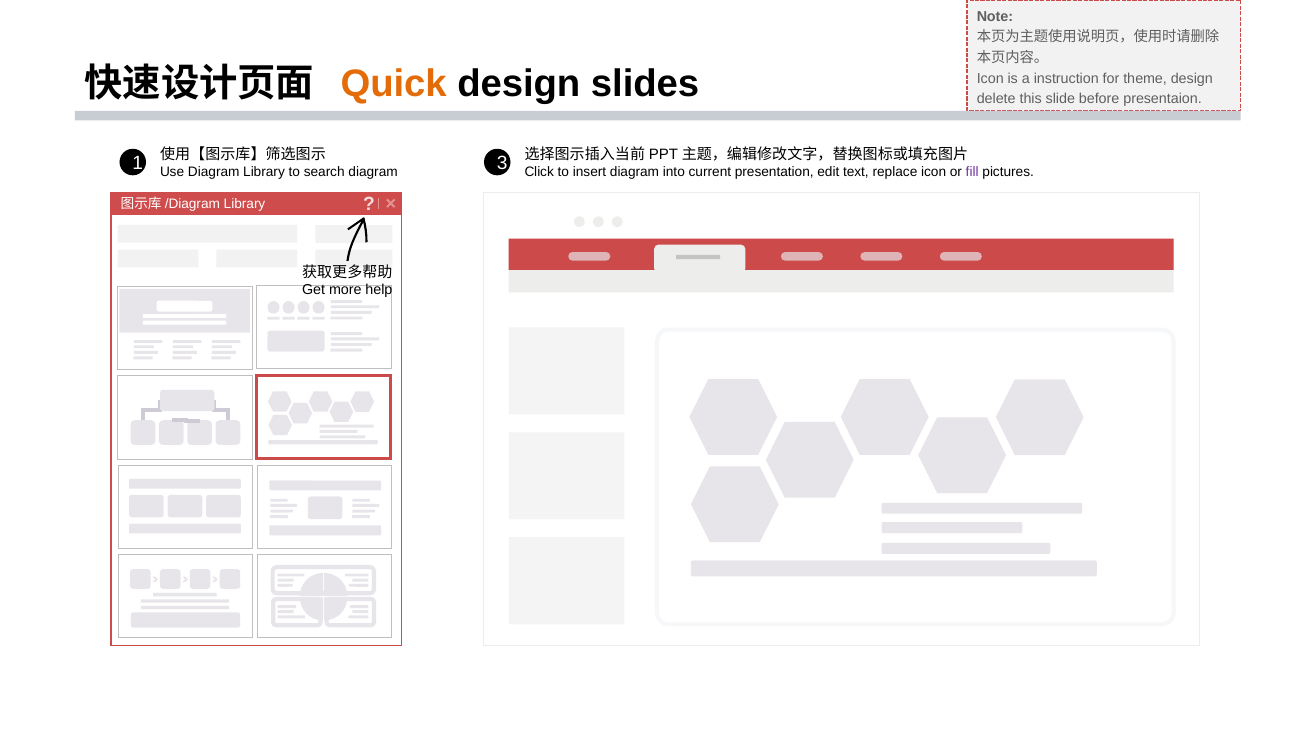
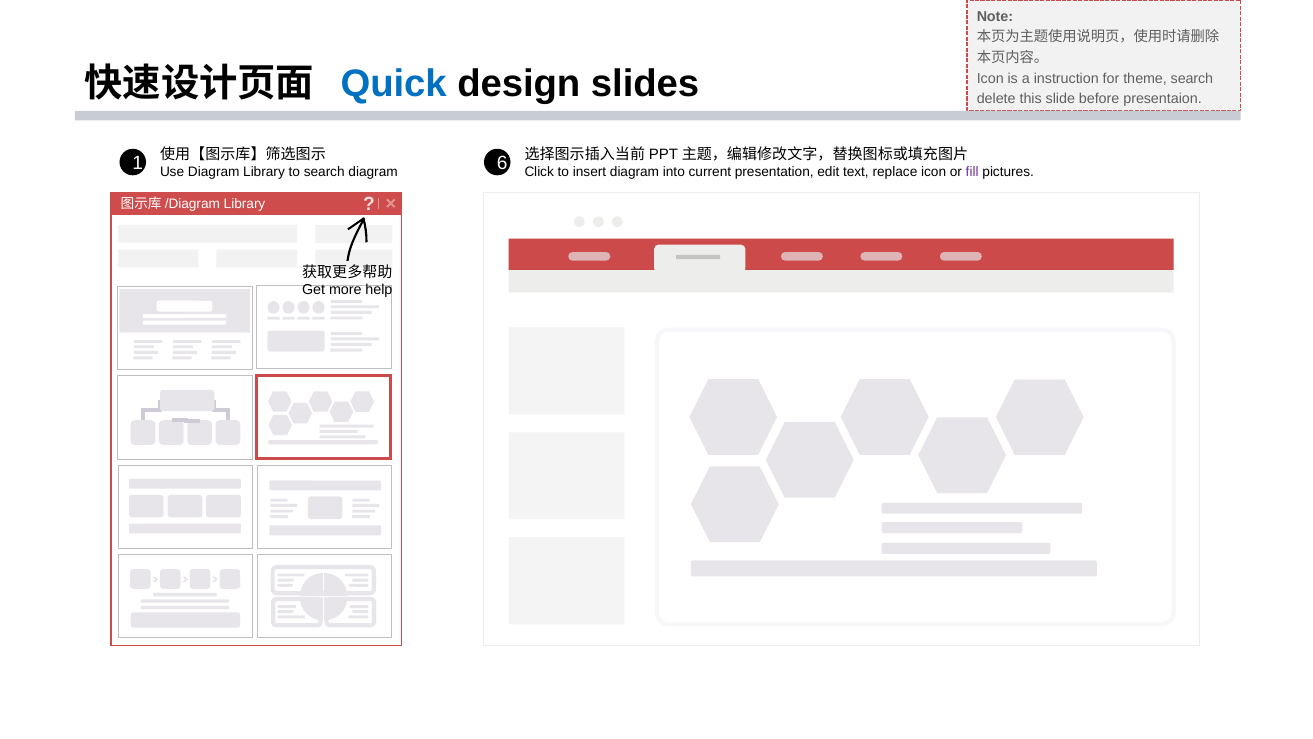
Quick colour: orange -> blue
theme design: design -> search
3: 3 -> 6
